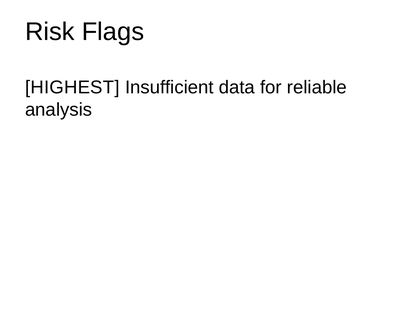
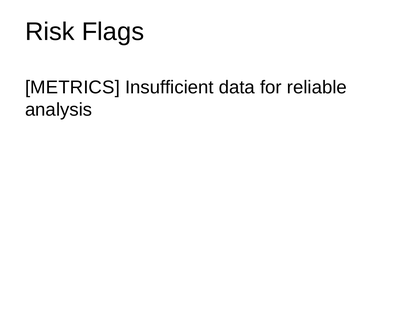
HIGHEST: HIGHEST -> METRICS
